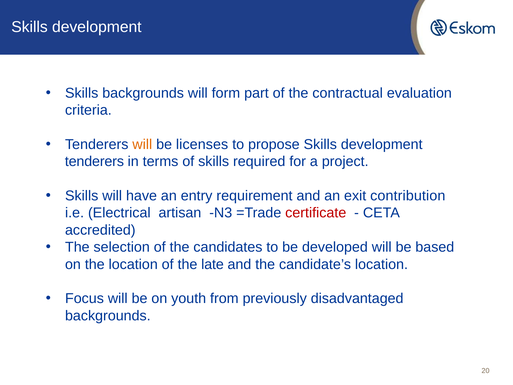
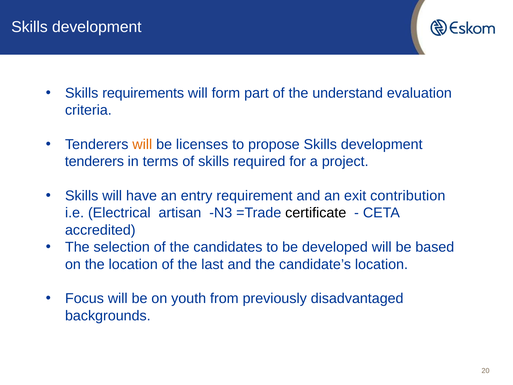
Skills backgrounds: backgrounds -> requirements
contractual: contractual -> understand
certificate colour: red -> black
late: late -> last
